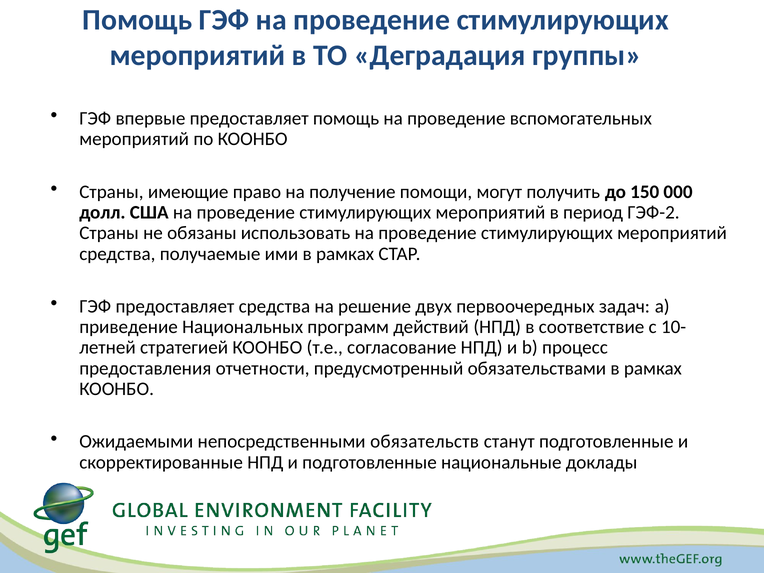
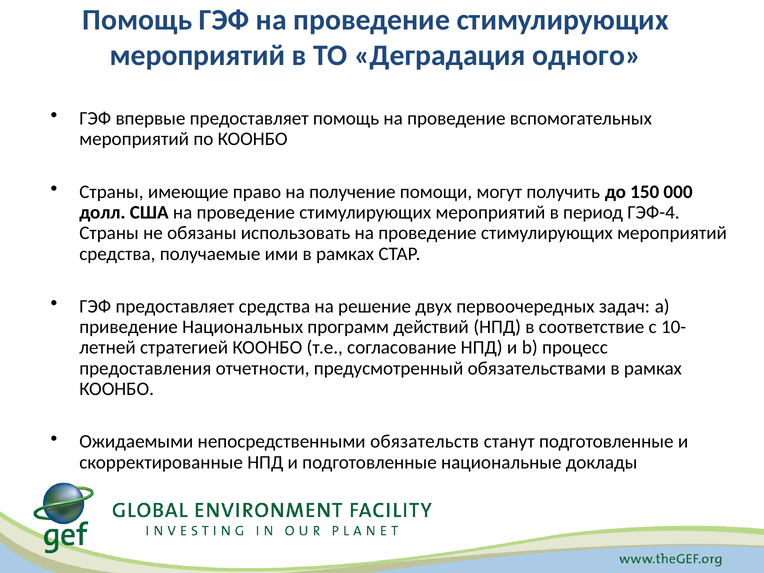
группы: группы -> одного
ГЭФ-2: ГЭФ-2 -> ГЭФ-4
